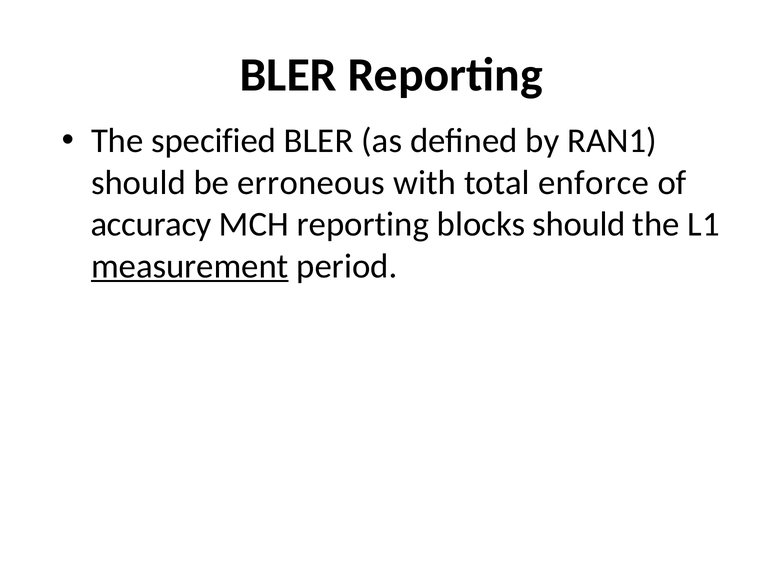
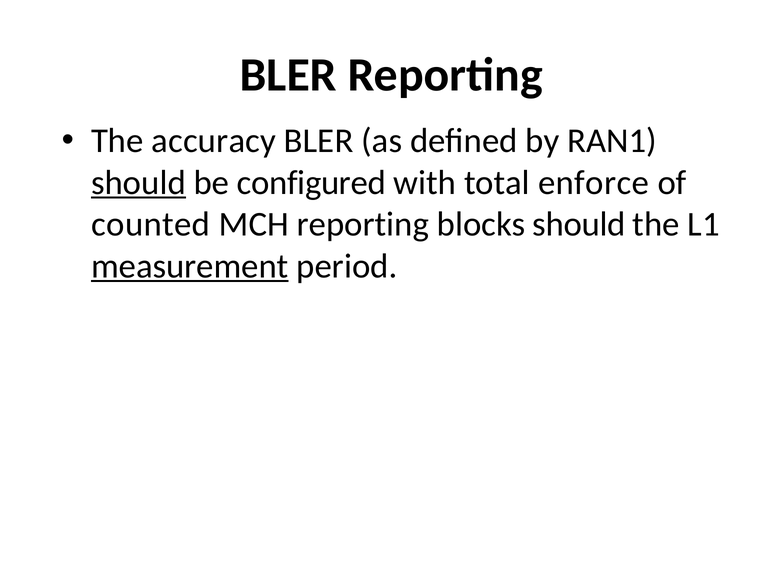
specified: specified -> accuracy
should at (138, 183) underline: none -> present
erroneous: erroneous -> configured
accuracy: accuracy -> counted
